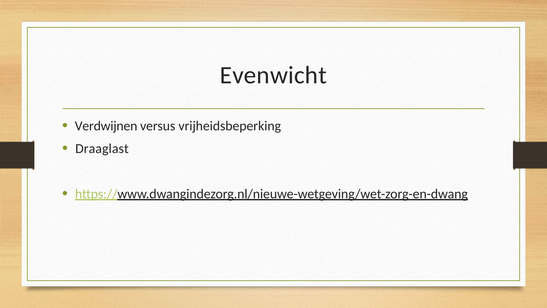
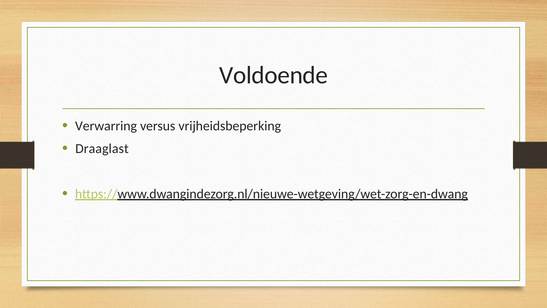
Evenwicht: Evenwicht -> Voldoende
Verdwijnen: Verdwijnen -> Verwarring
